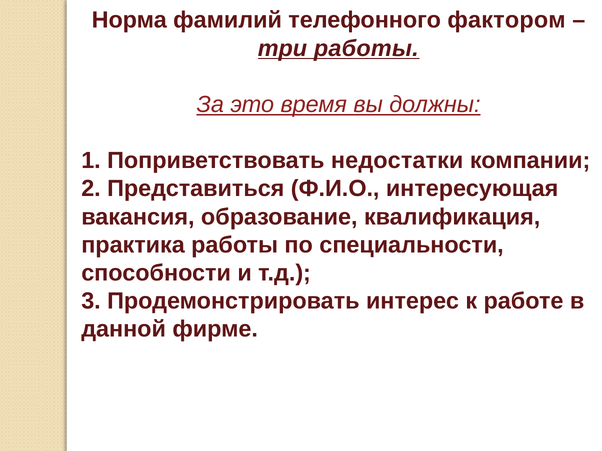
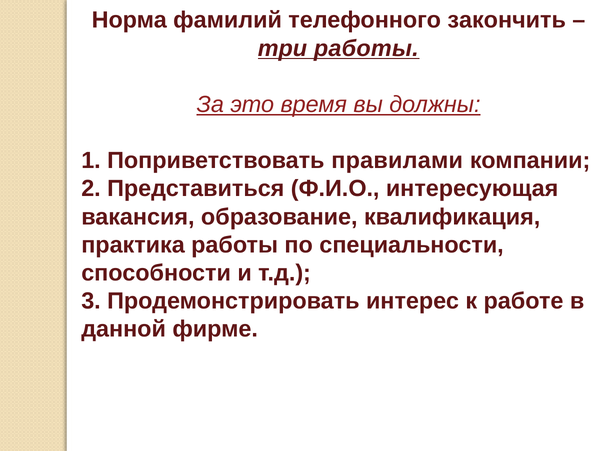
фактором: фактором -> закончить
недостатки: недостатки -> правилами
